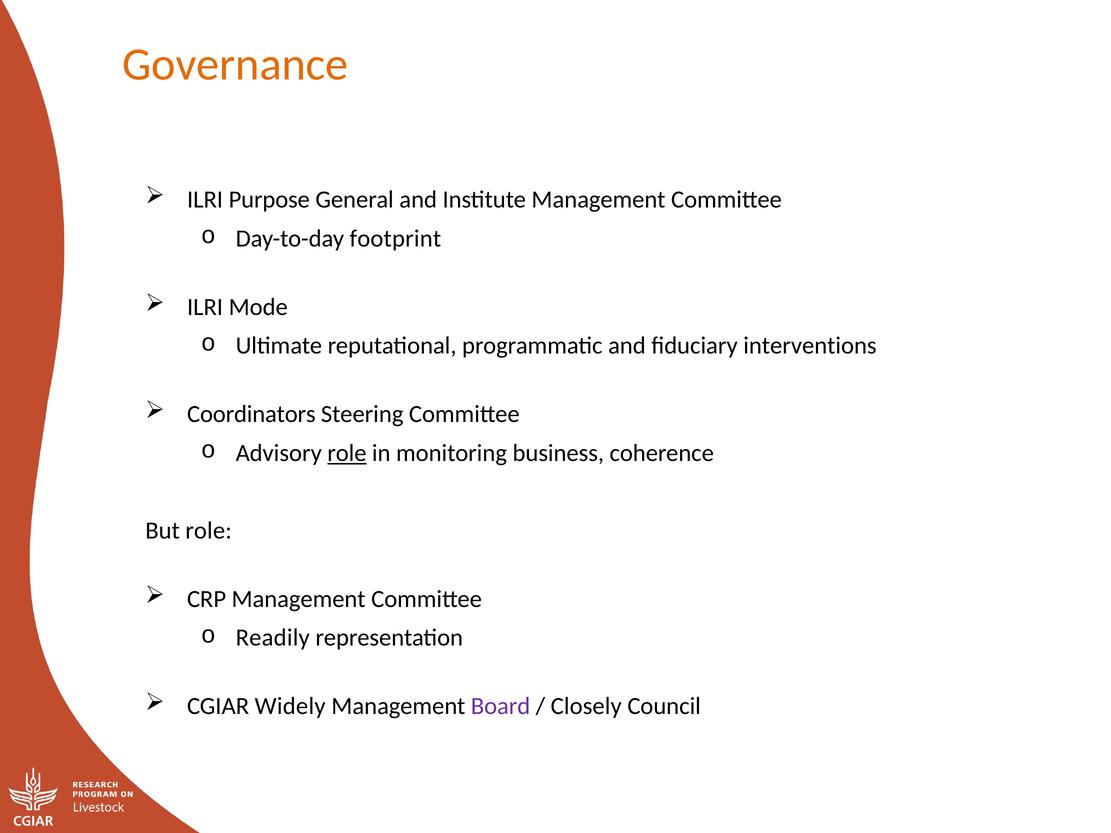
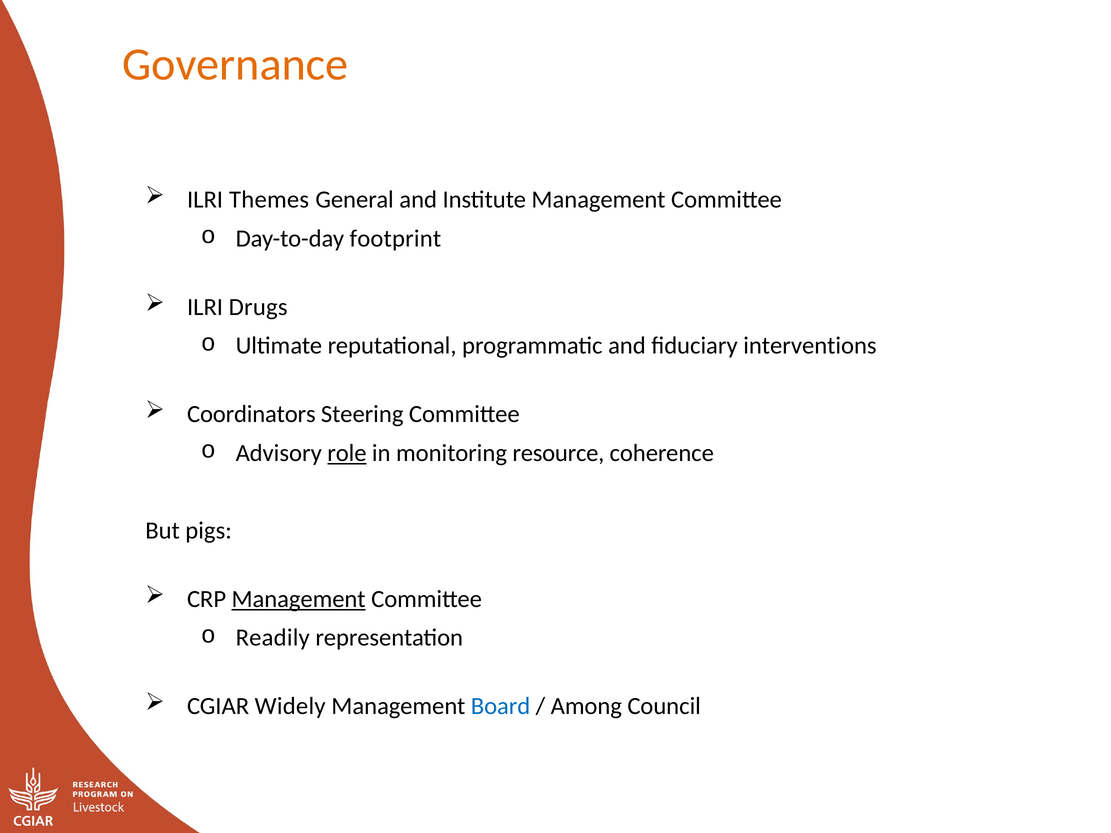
Purpose: Purpose -> Themes
Mode: Mode -> Drugs
business: business -> resource
But role: role -> pigs
Management at (299, 599) underline: none -> present
Board colour: purple -> blue
Closely: Closely -> Among
